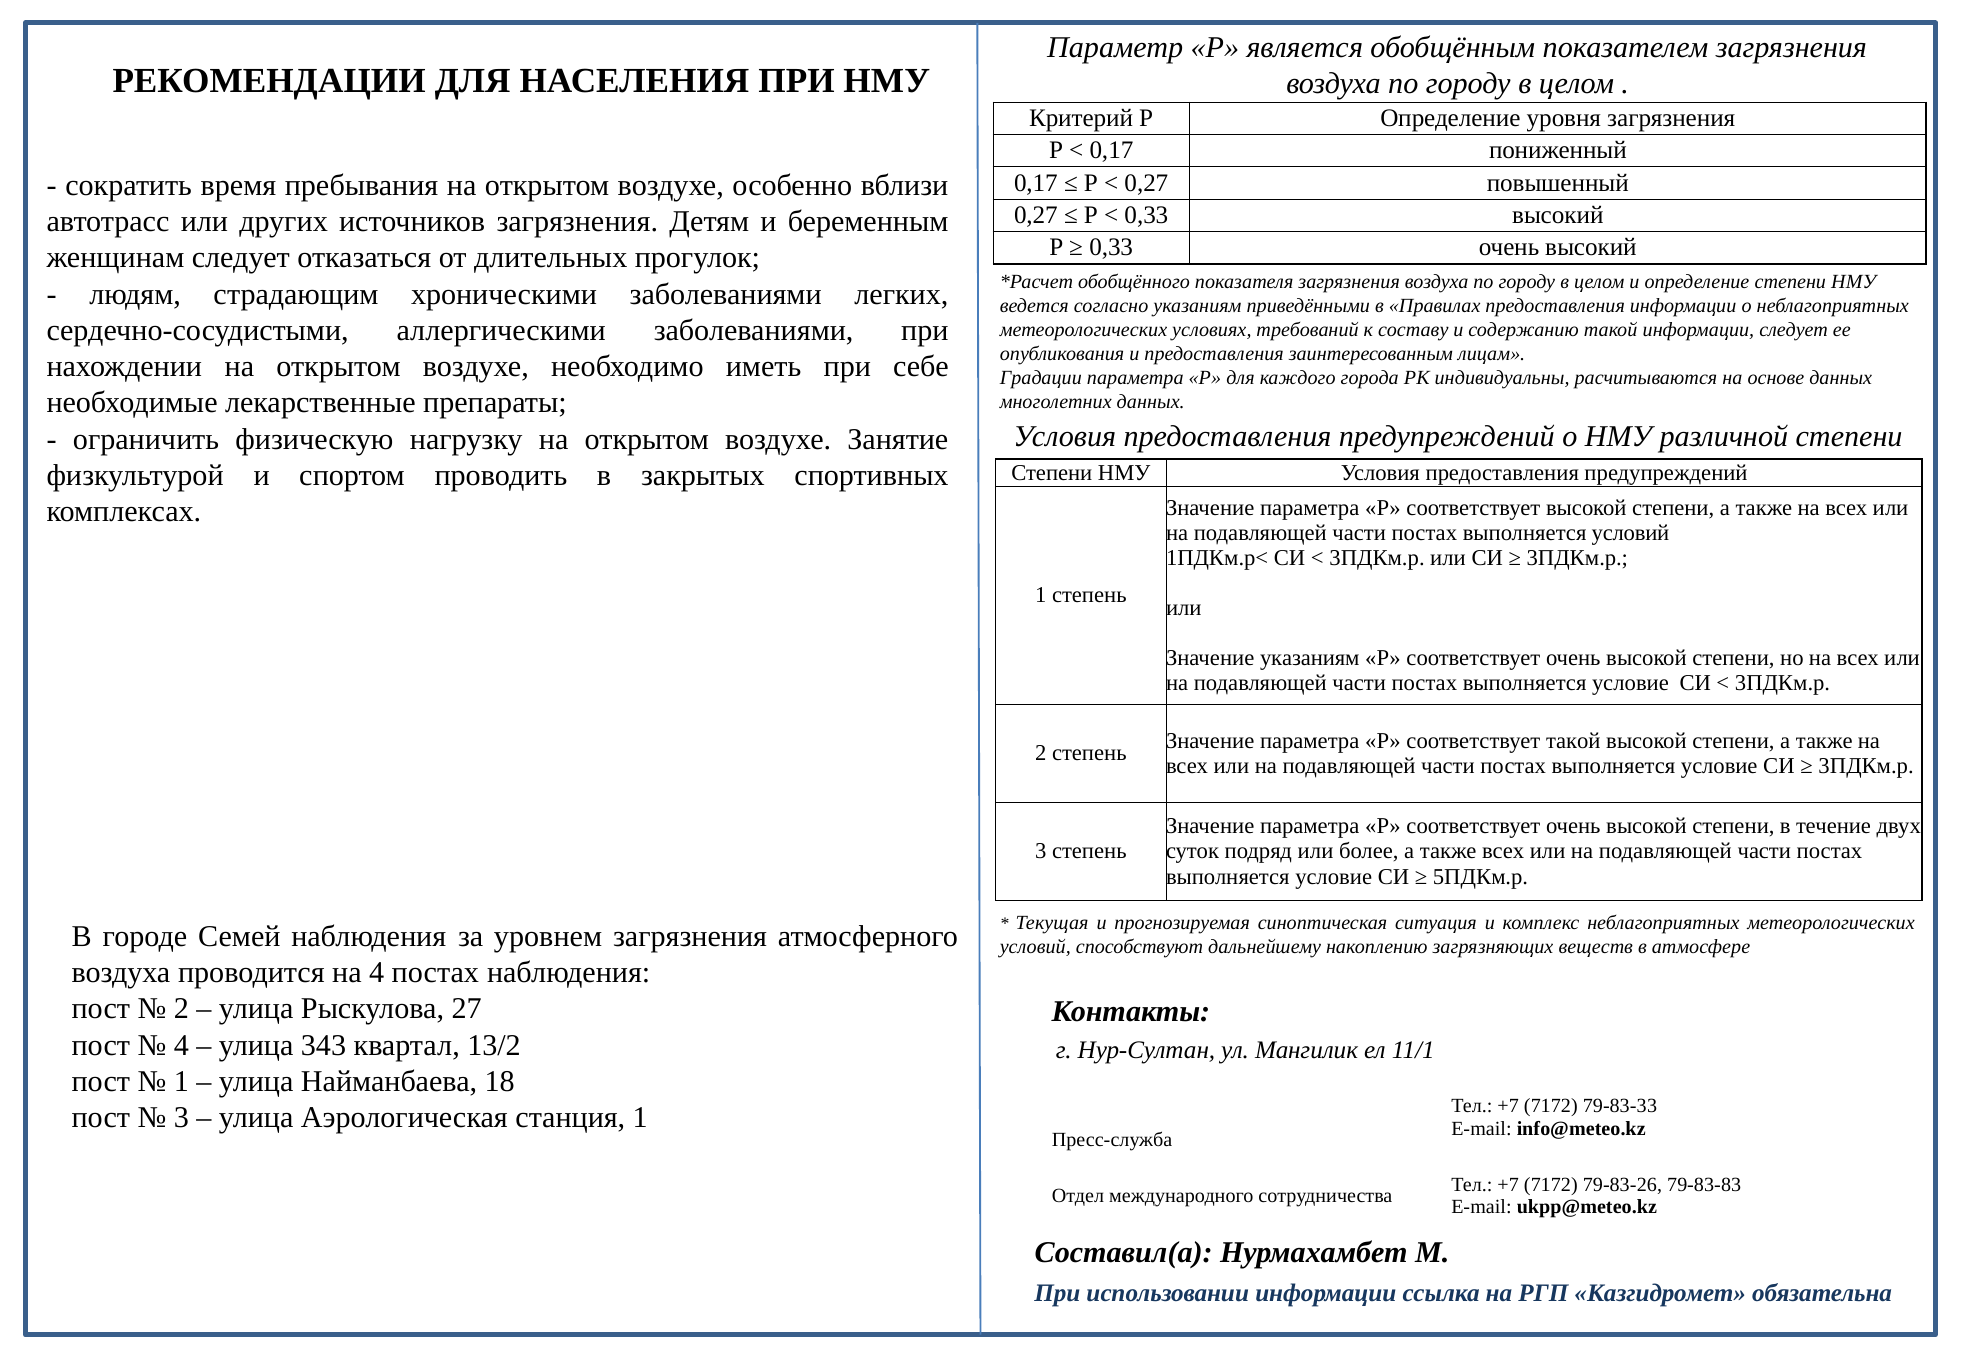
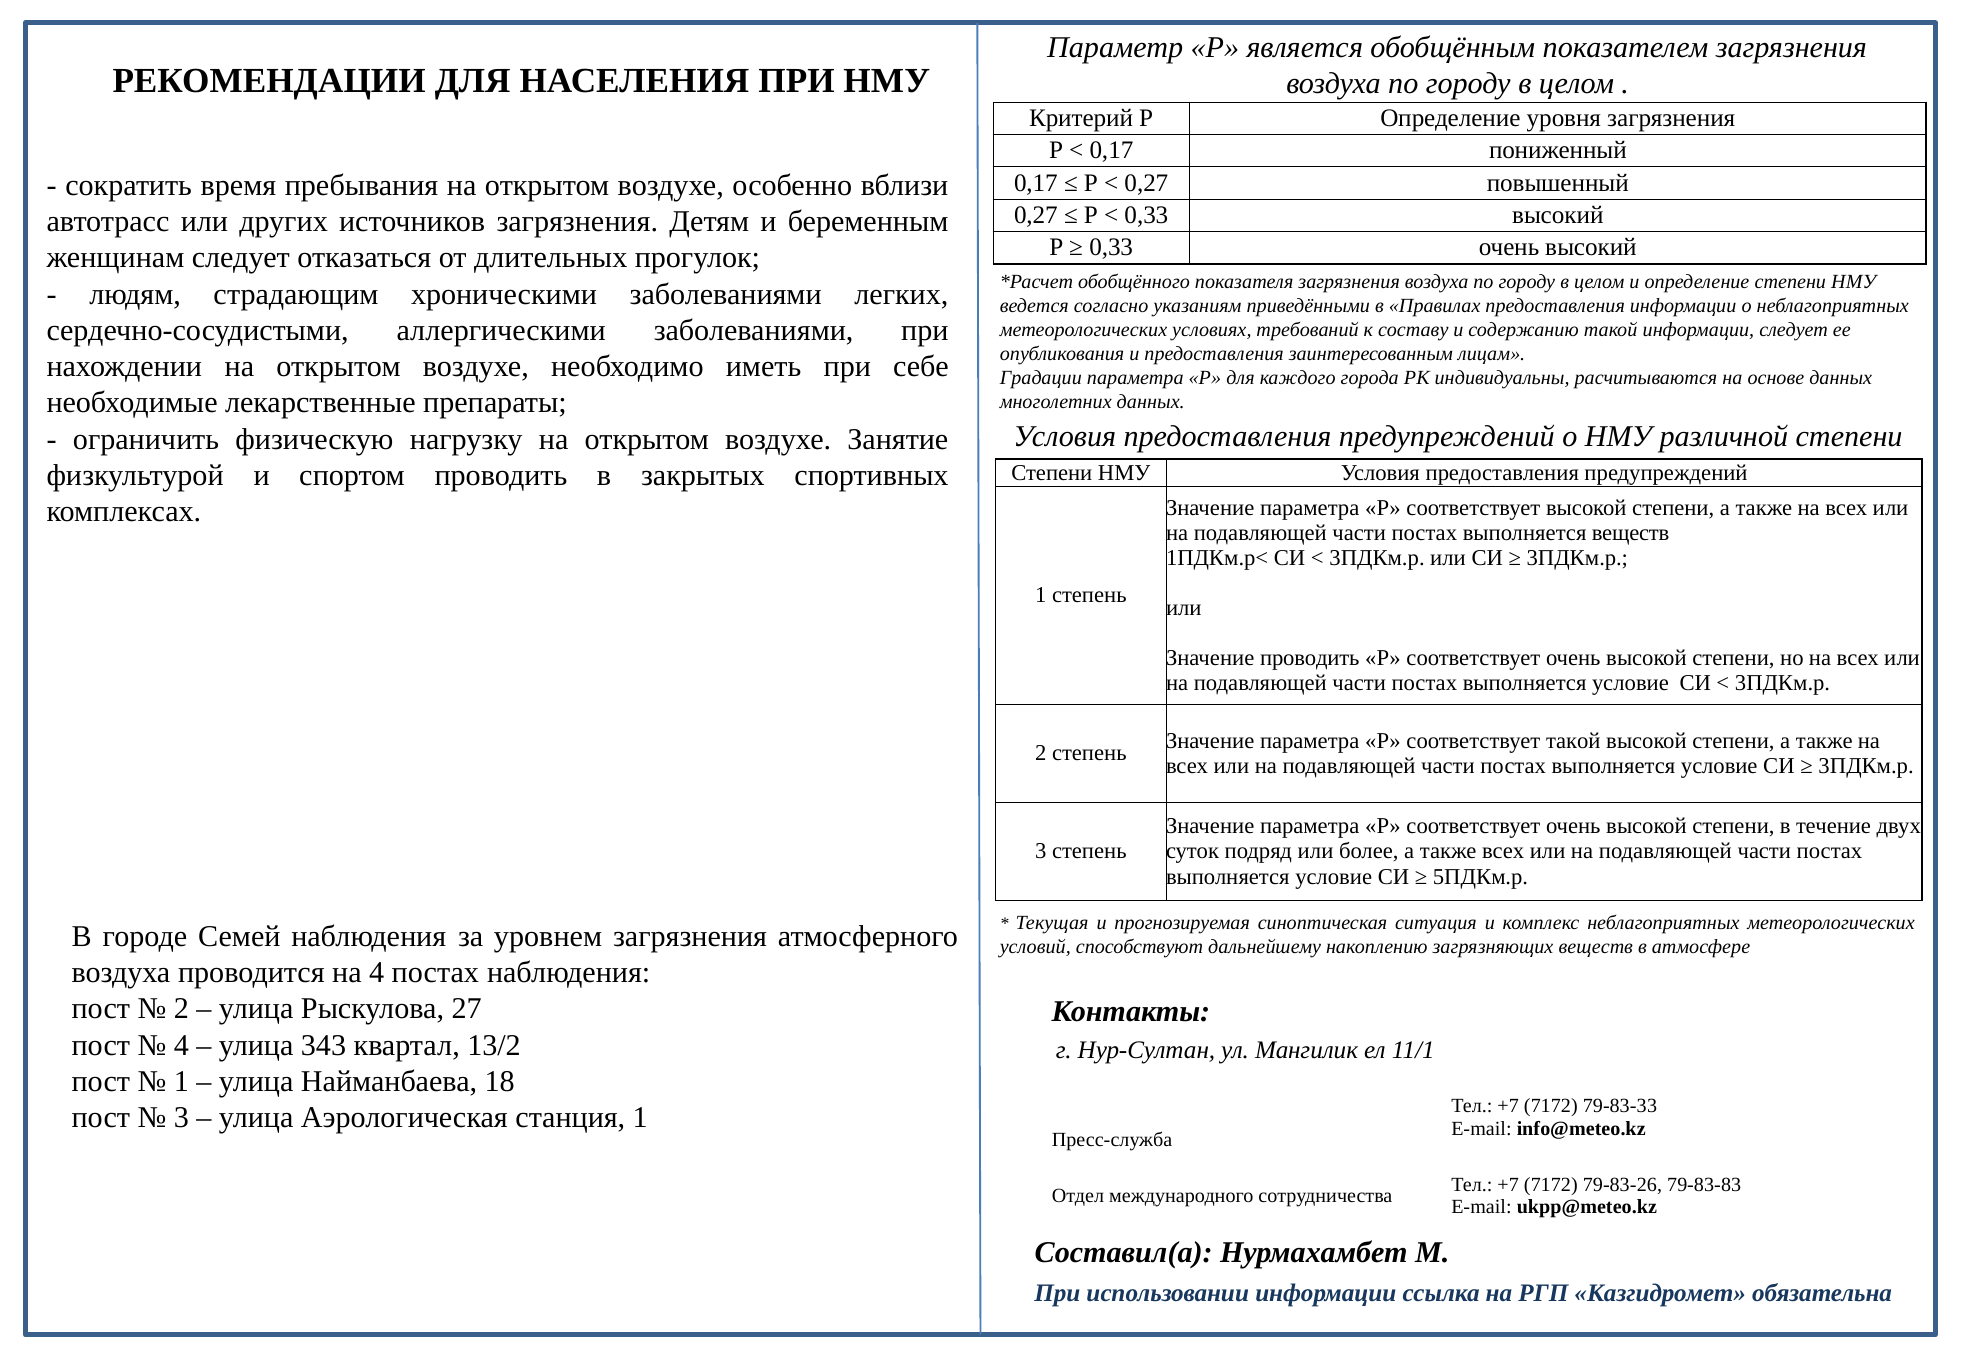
выполняется условий: условий -> веществ
Значение указаниям: указаниям -> проводить
